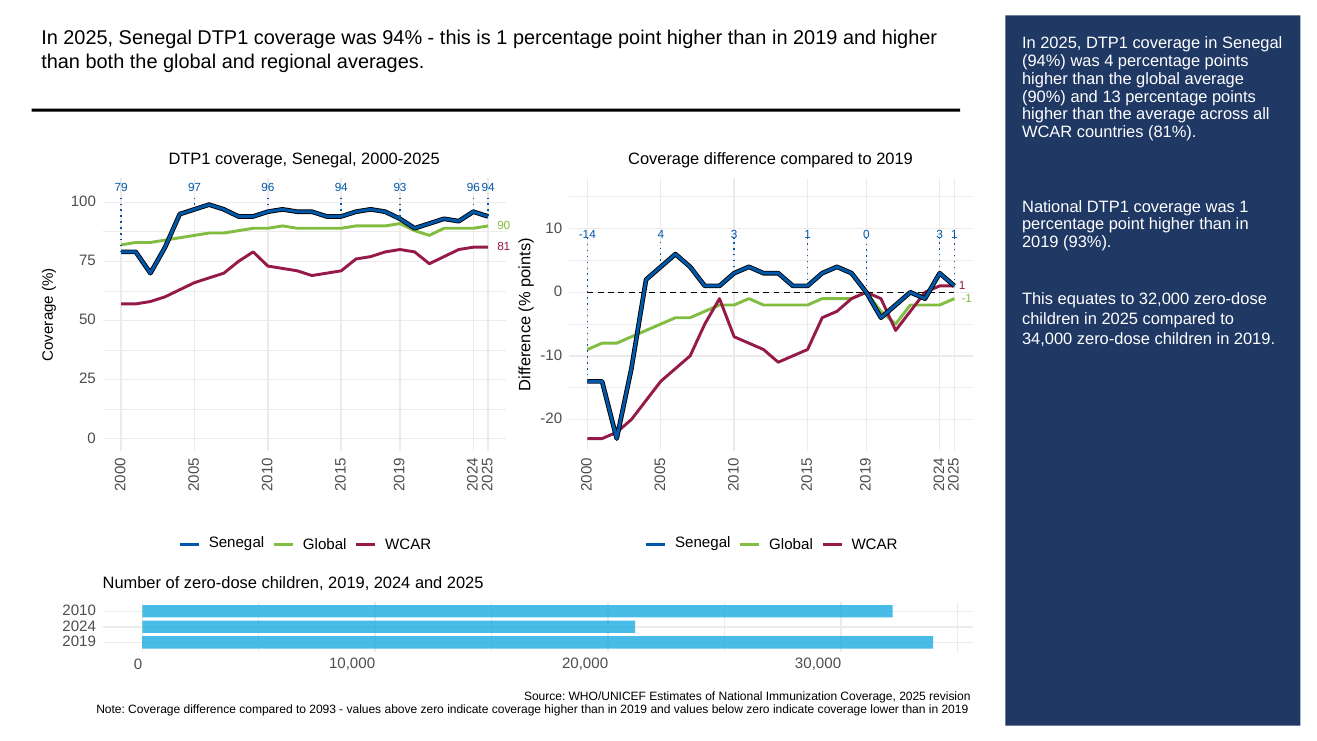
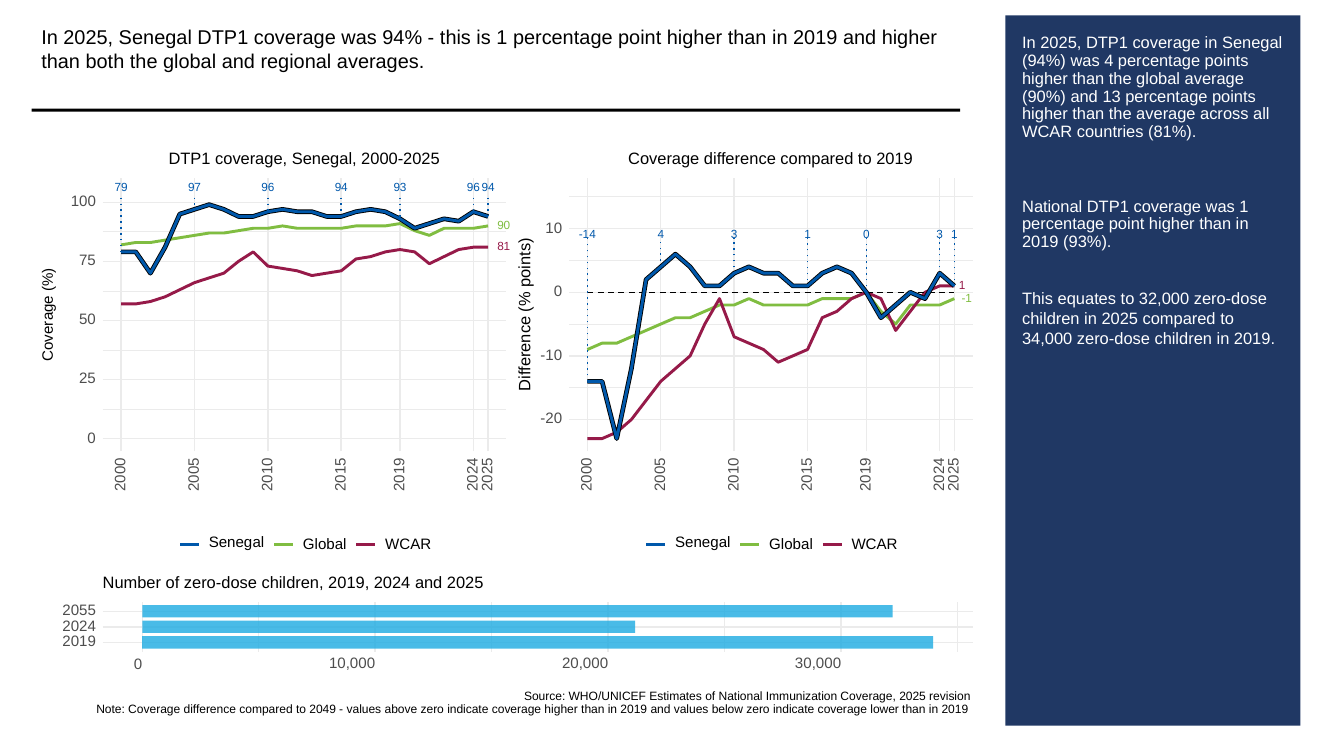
2010: 2010 -> 2055
2093: 2093 -> 2049
